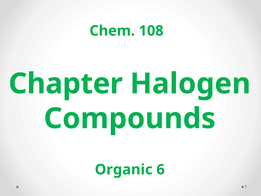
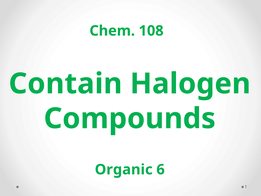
Chapter: Chapter -> Contain
